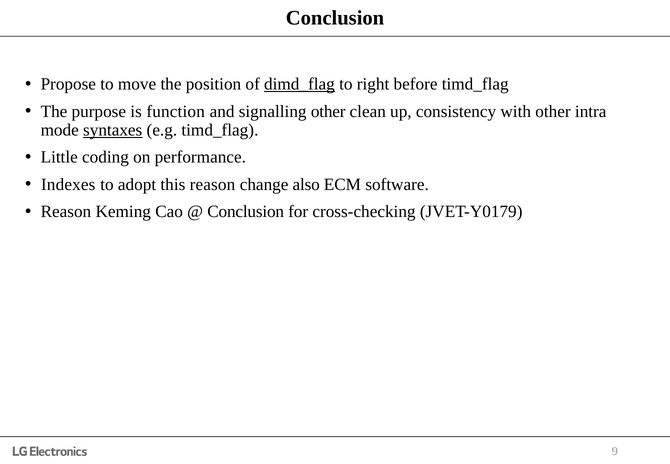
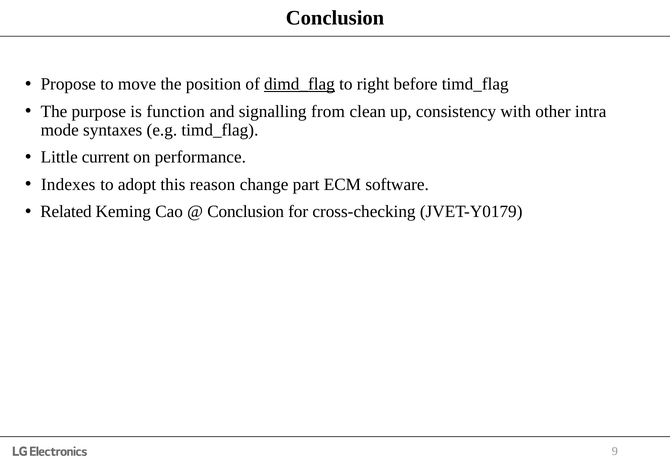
signalling other: other -> from
syntaxes underline: present -> none
coding: coding -> current
also: also -> part
Reason at (66, 212): Reason -> Related
